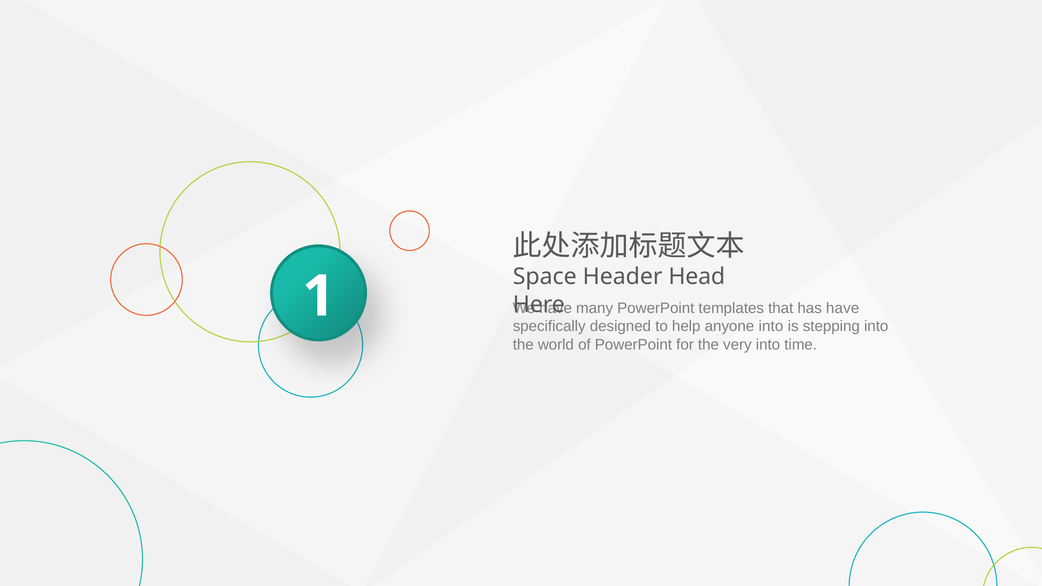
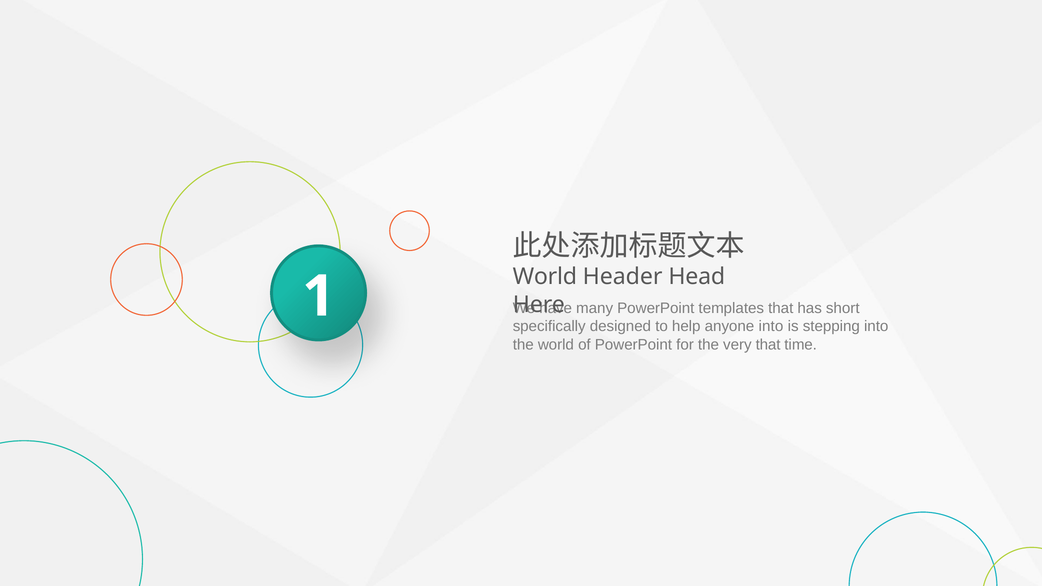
Space at (545, 277): Space -> World
has have: have -> short
very into: into -> that
